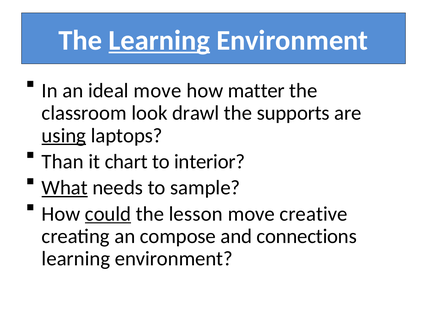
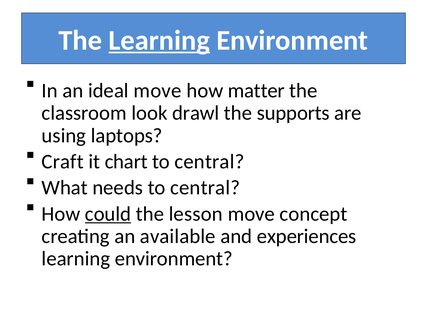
using underline: present -> none
Than: Than -> Craft
interior at (210, 162): interior -> central
What underline: present -> none
needs to sample: sample -> central
creative: creative -> concept
compose: compose -> available
connections: connections -> experiences
